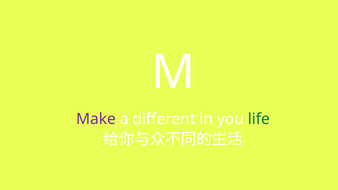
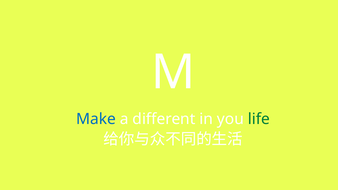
Make colour: purple -> blue
